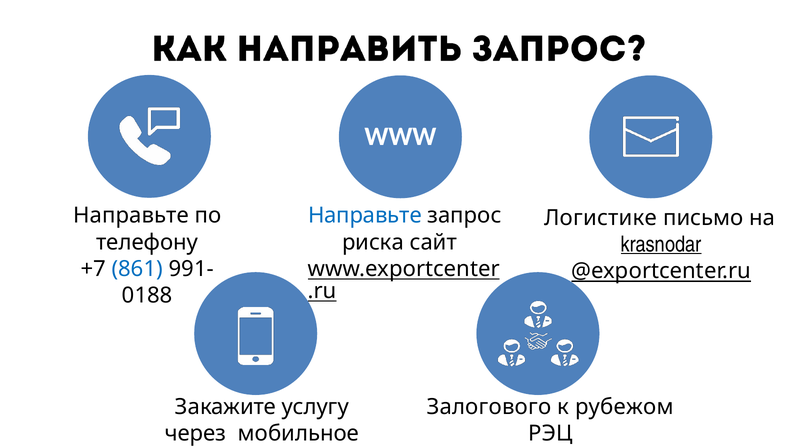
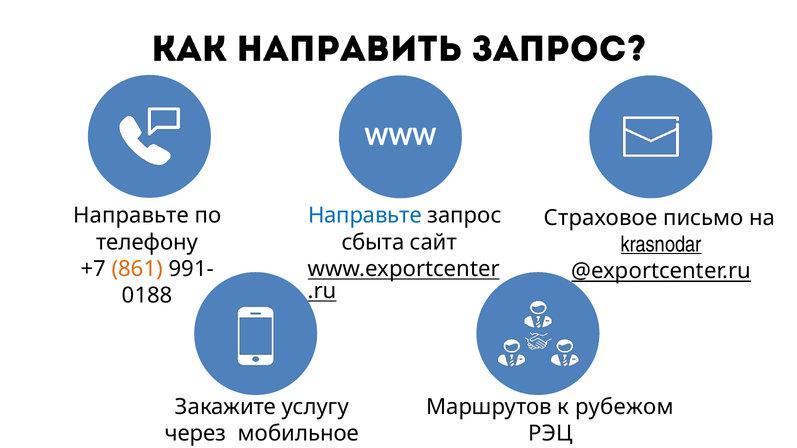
Логистике: Логистике -> Страховое
риска: риска -> сбыта
861 colour: blue -> orange
Залогового: Залогового -> Маршрутов
